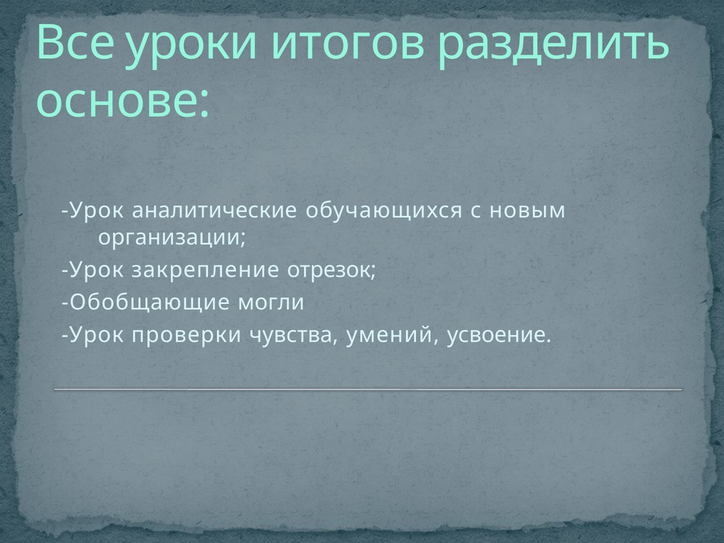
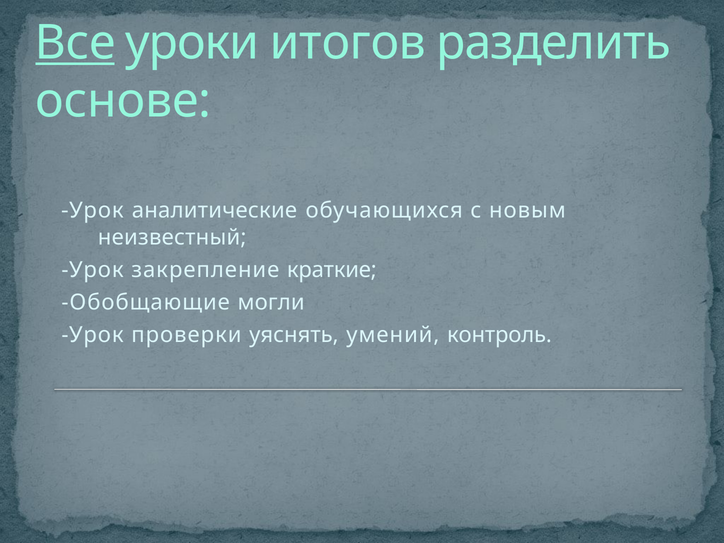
Все underline: none -> present
организации: организации -> неизвестный
отрезок: отрезок -> краткие
чувства: чувства -> уяснять
усвоение: усвоение -> контроль
